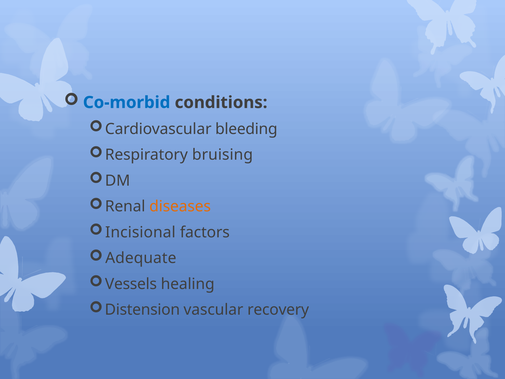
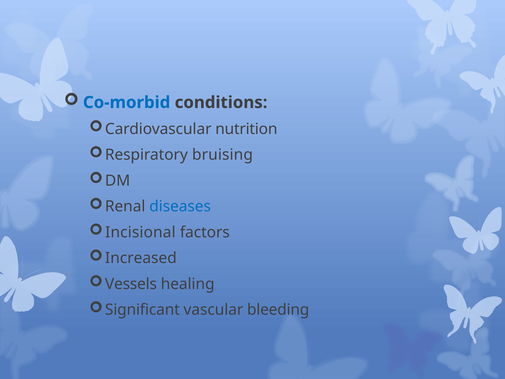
bleeding: bleeding -> nutrition
diseases colour: orange -> blue
Adequate: Adequate -> Increased
Distension: Distension -> Significant
recovery: recovery -> bleeding
